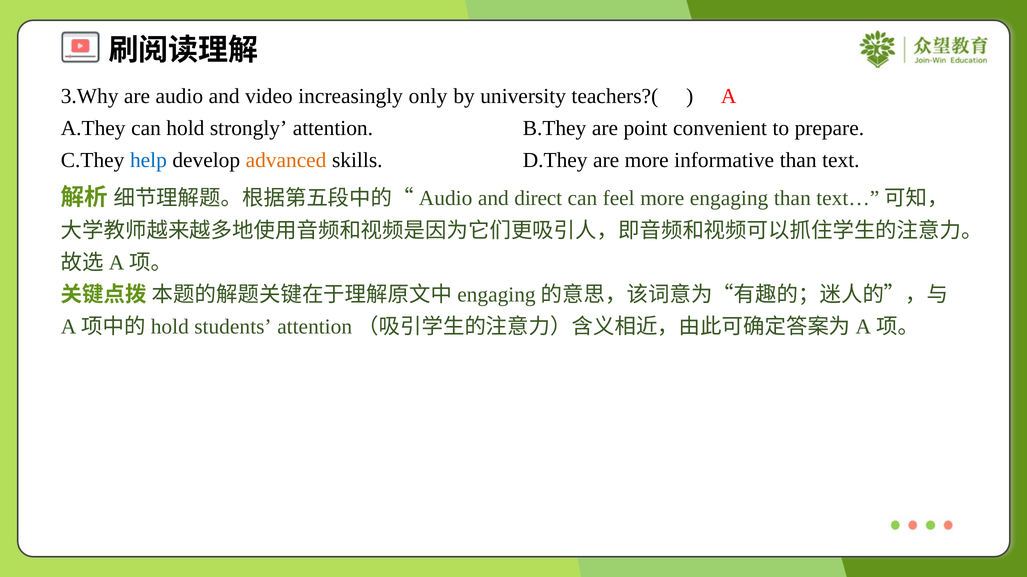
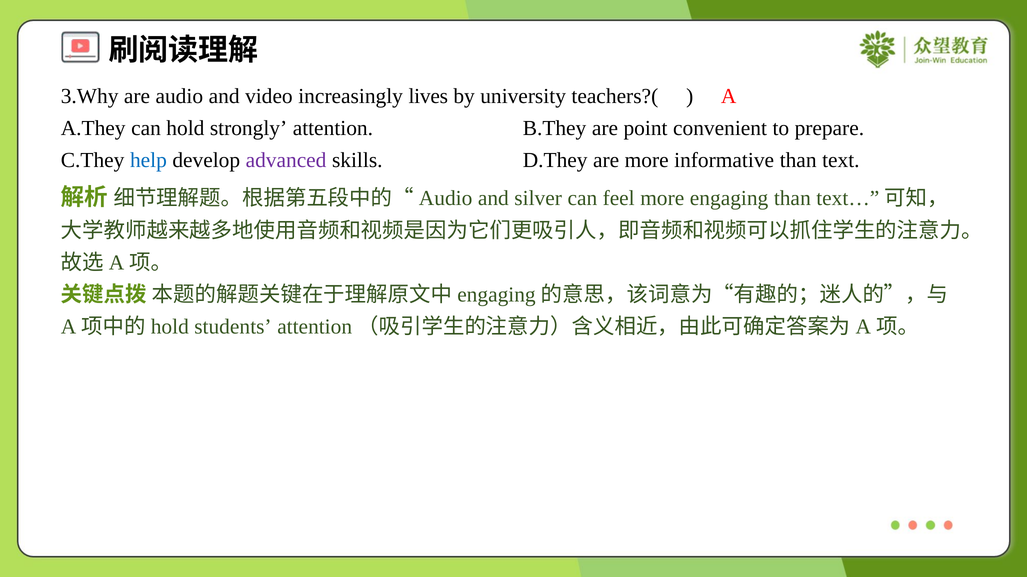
only: only -> lives
advanced colour: orange -> purple
direct: direct -> silver
